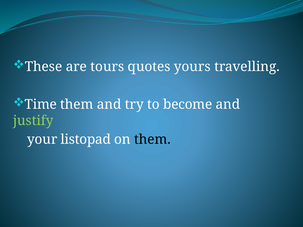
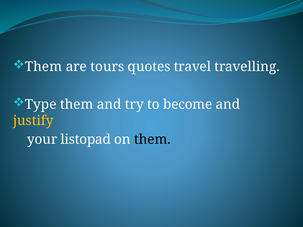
These at (43, 67): These -> Them
yours: yours -> travel
Time: Time -> Type
justify colour: light green -> yellow
